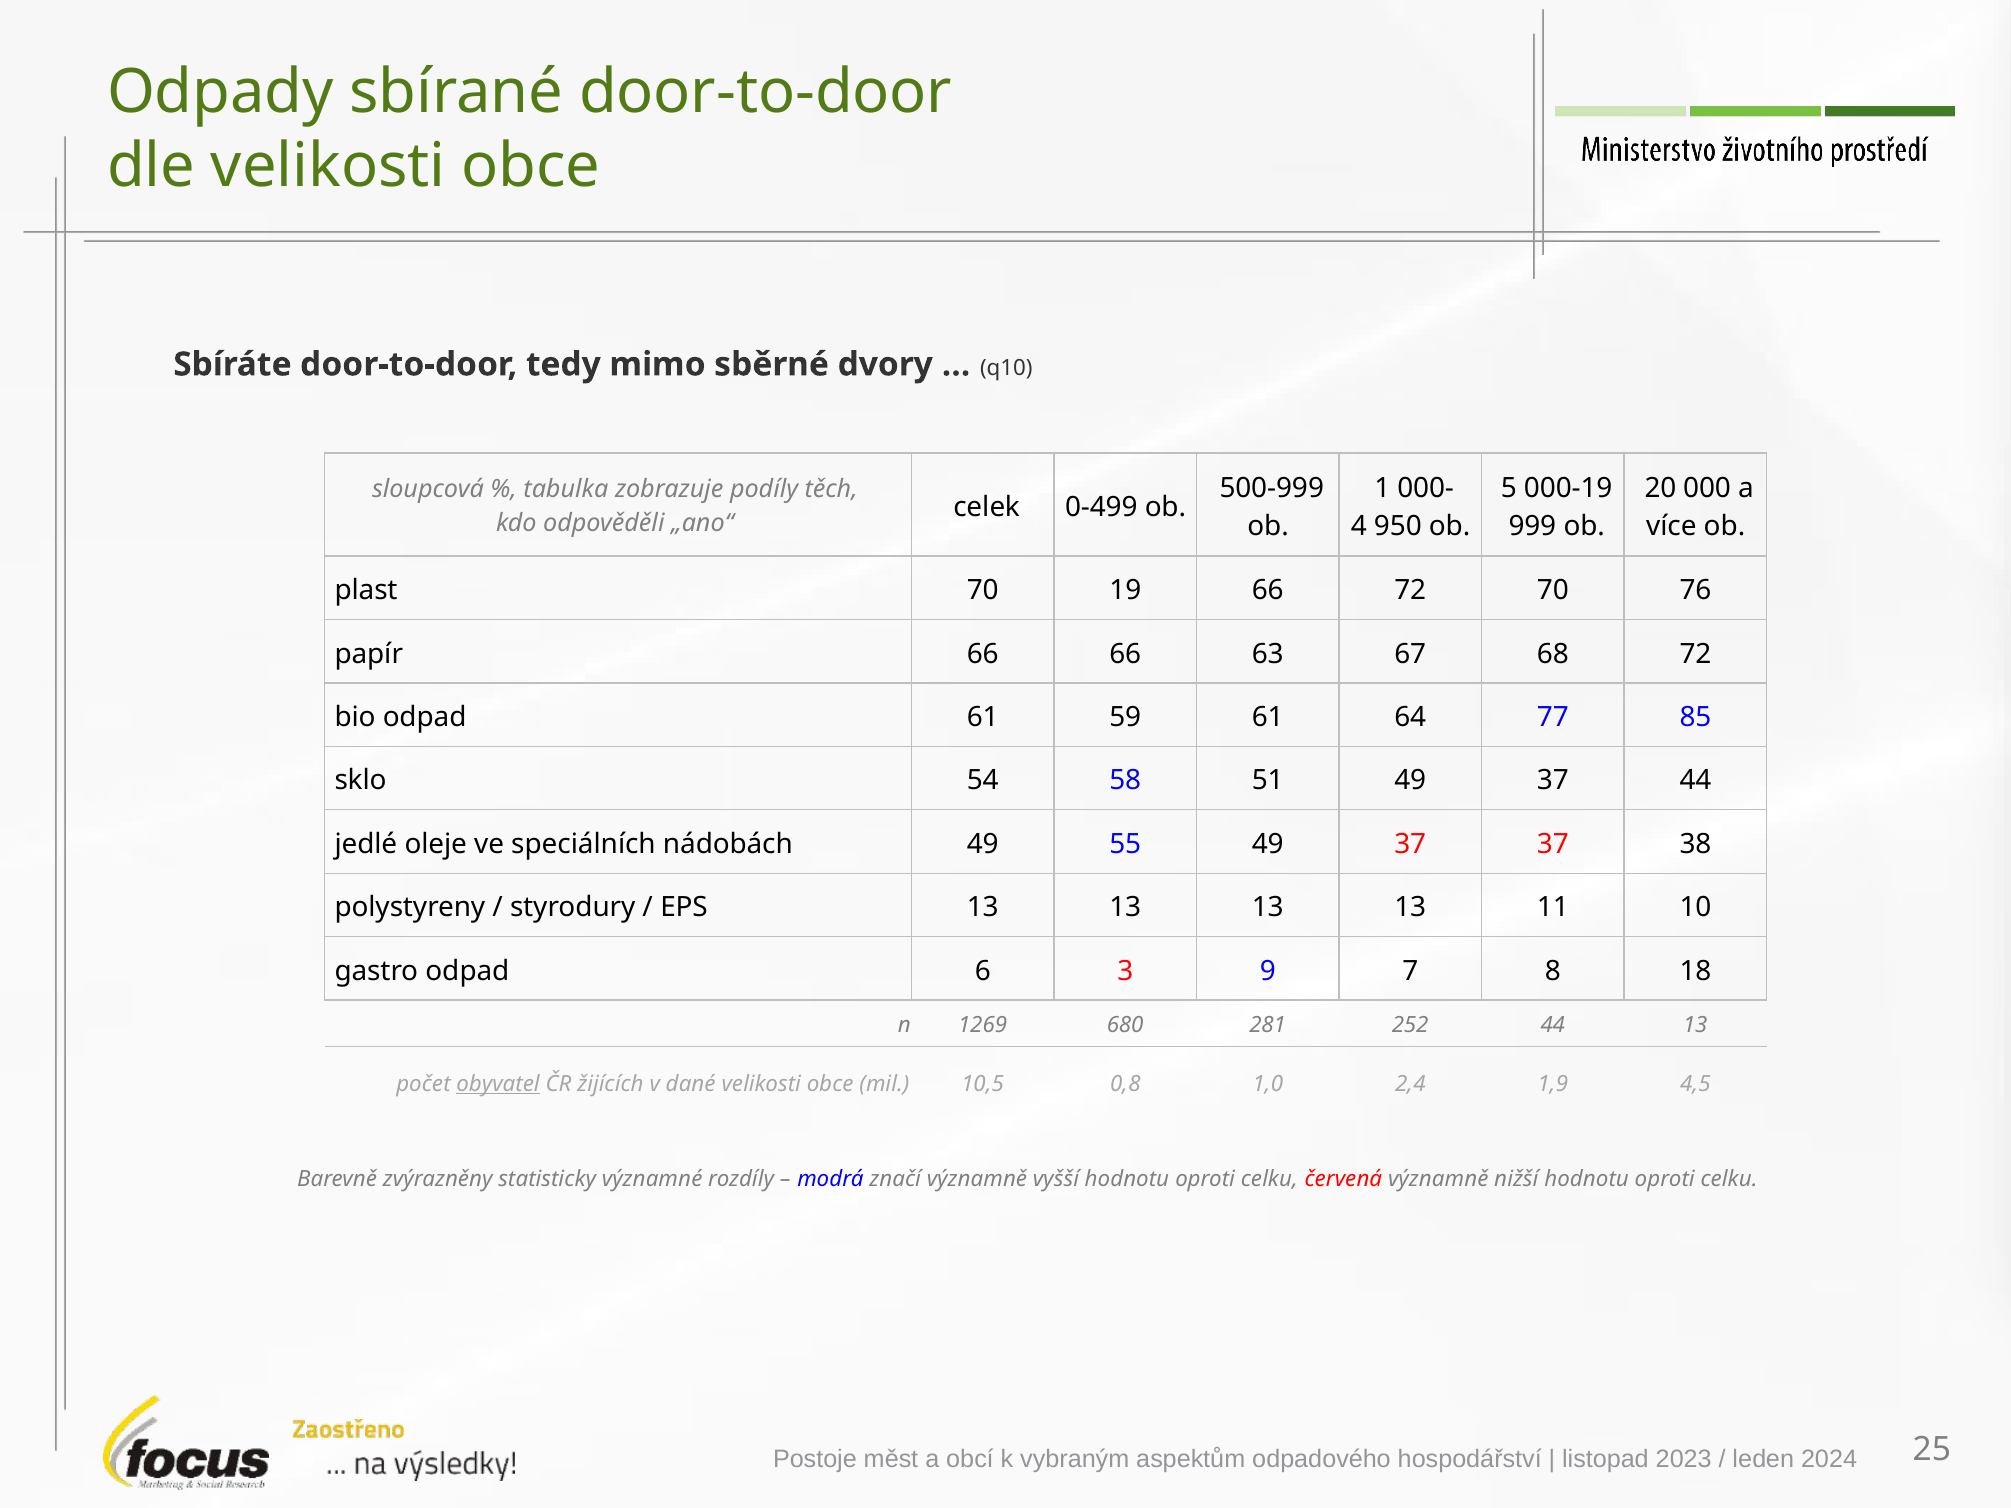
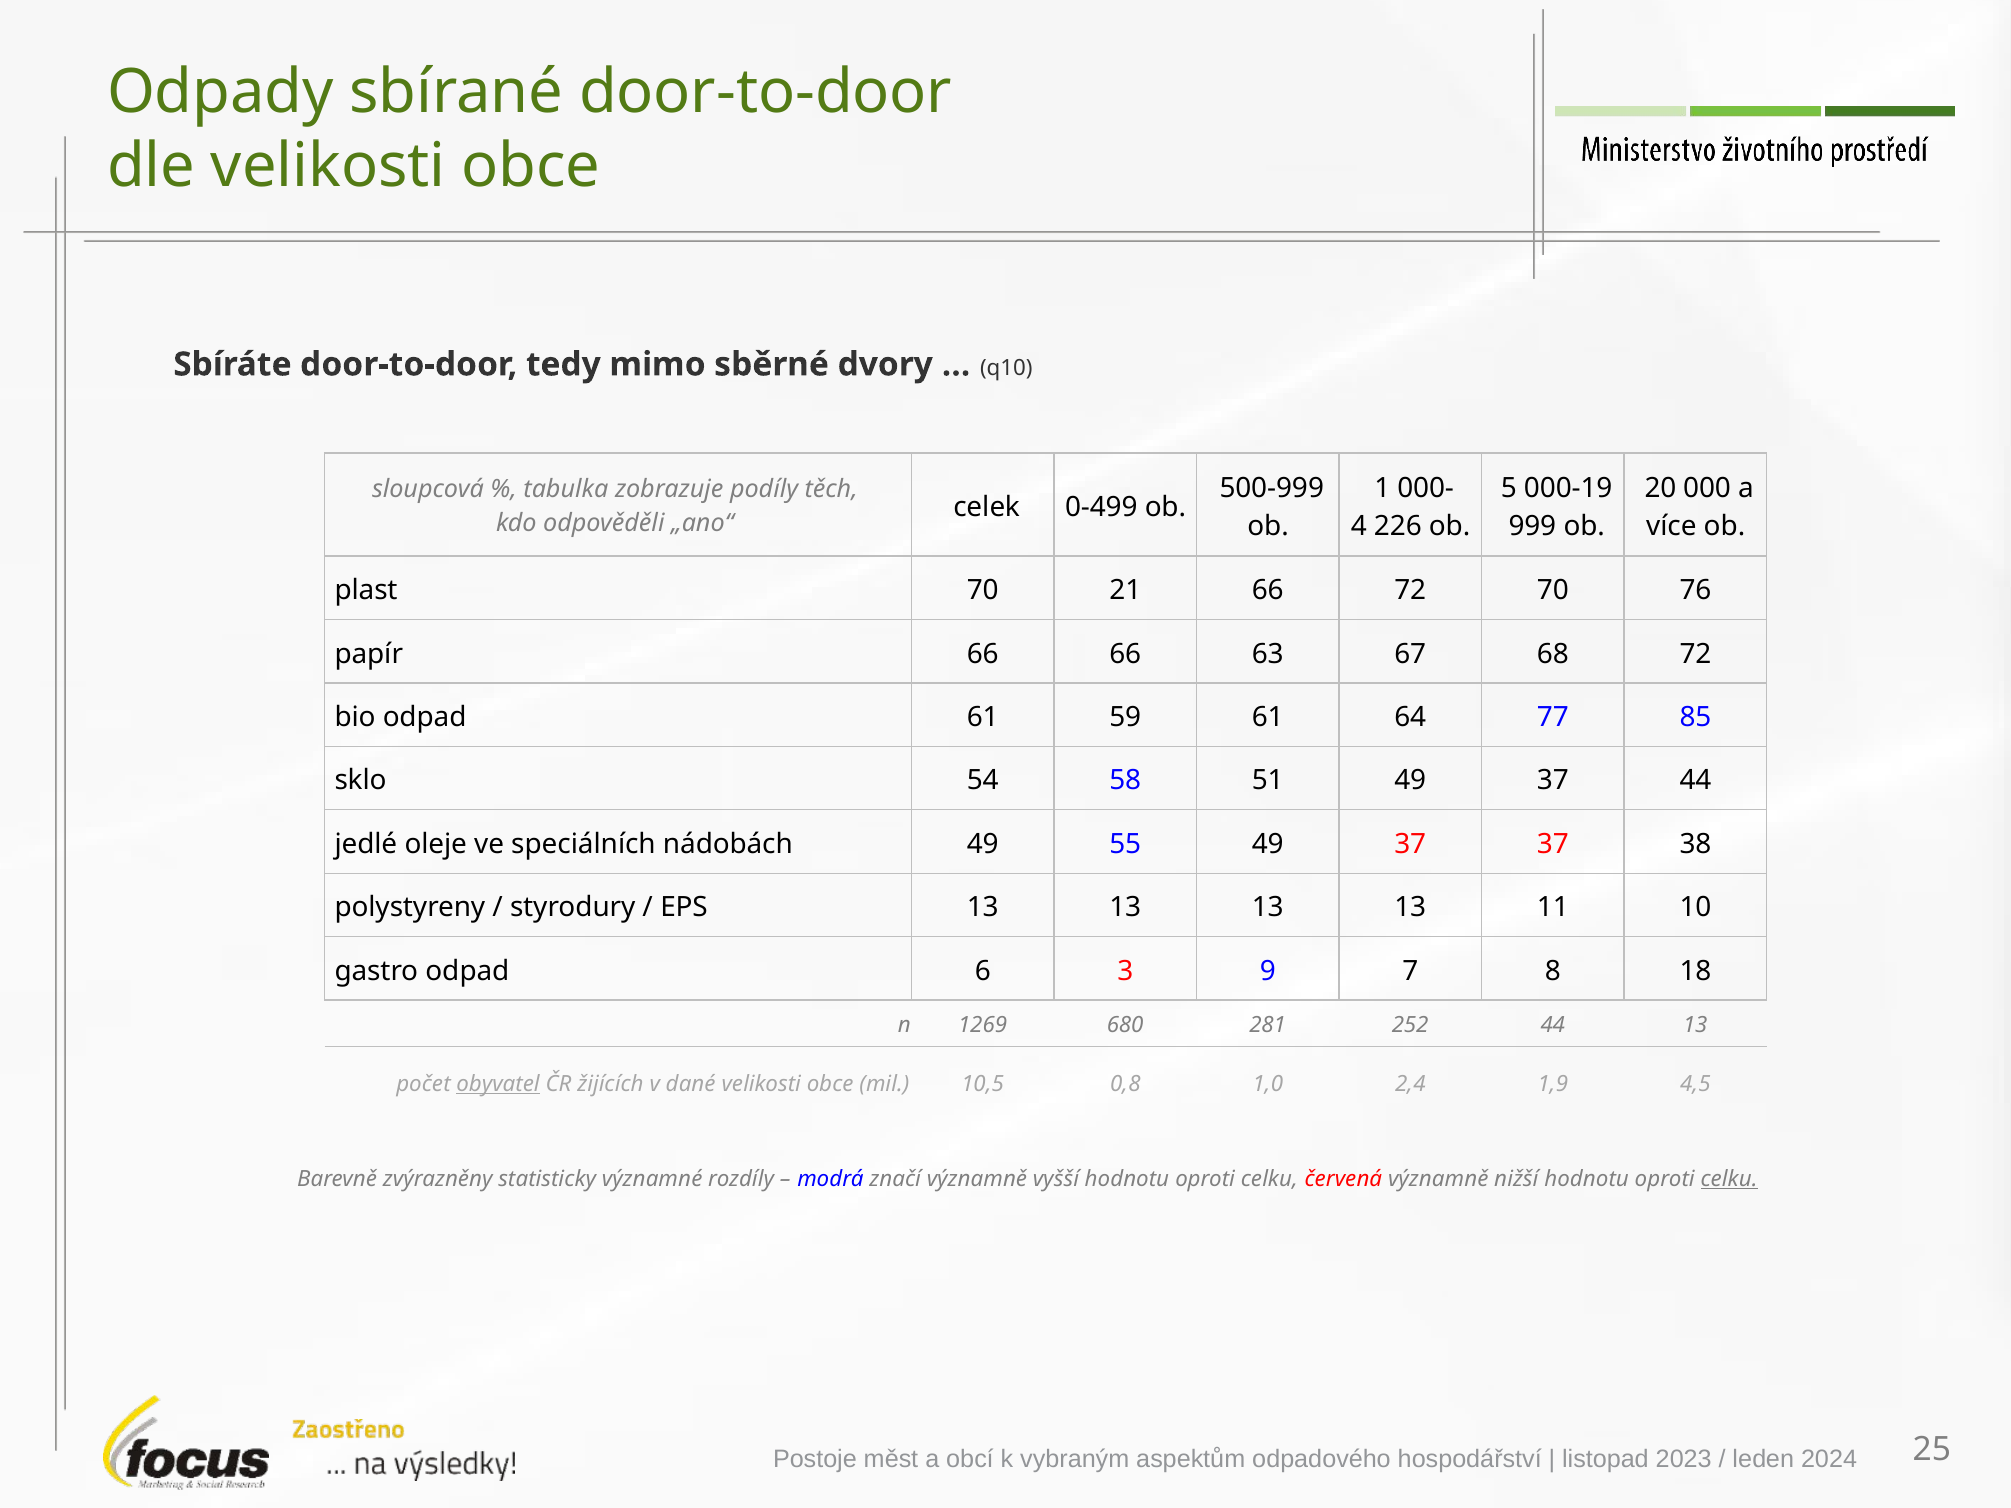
950: 950 -> 226
19: 19 -> 21
celku at (1729, 1179) underline: none -> present
